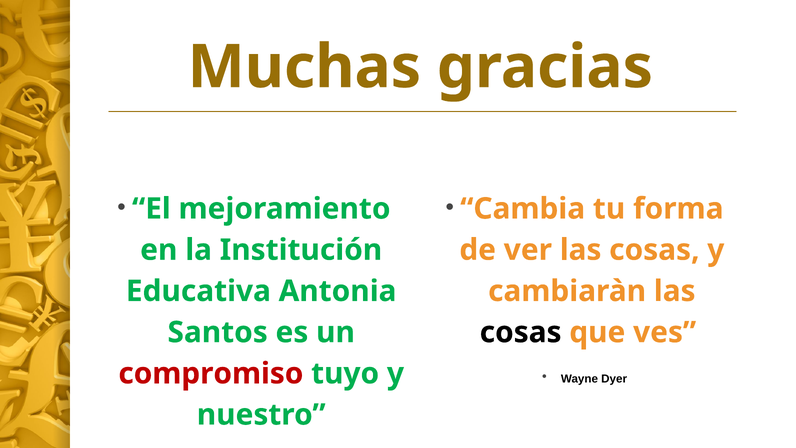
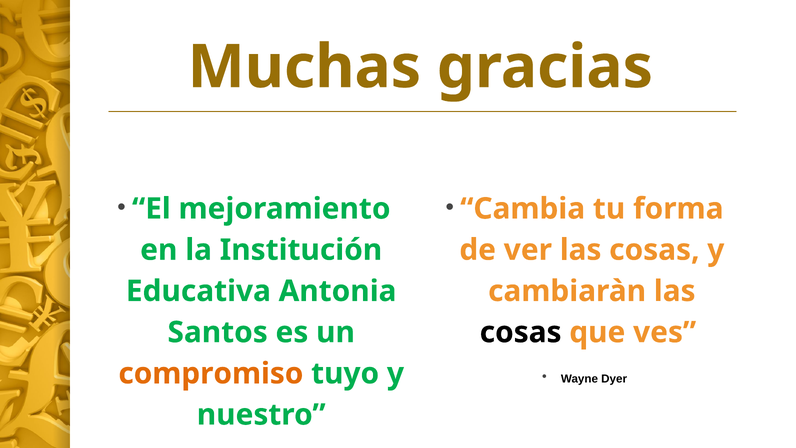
compromiso colour: red -> orange
